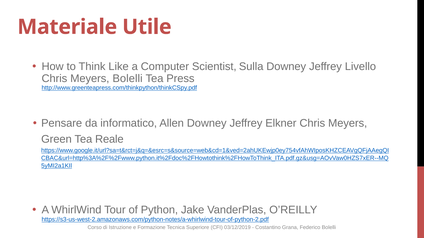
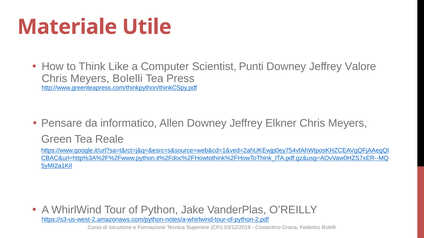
Sulla: Sulla -> Punti
Livello: Livello -> Valore
